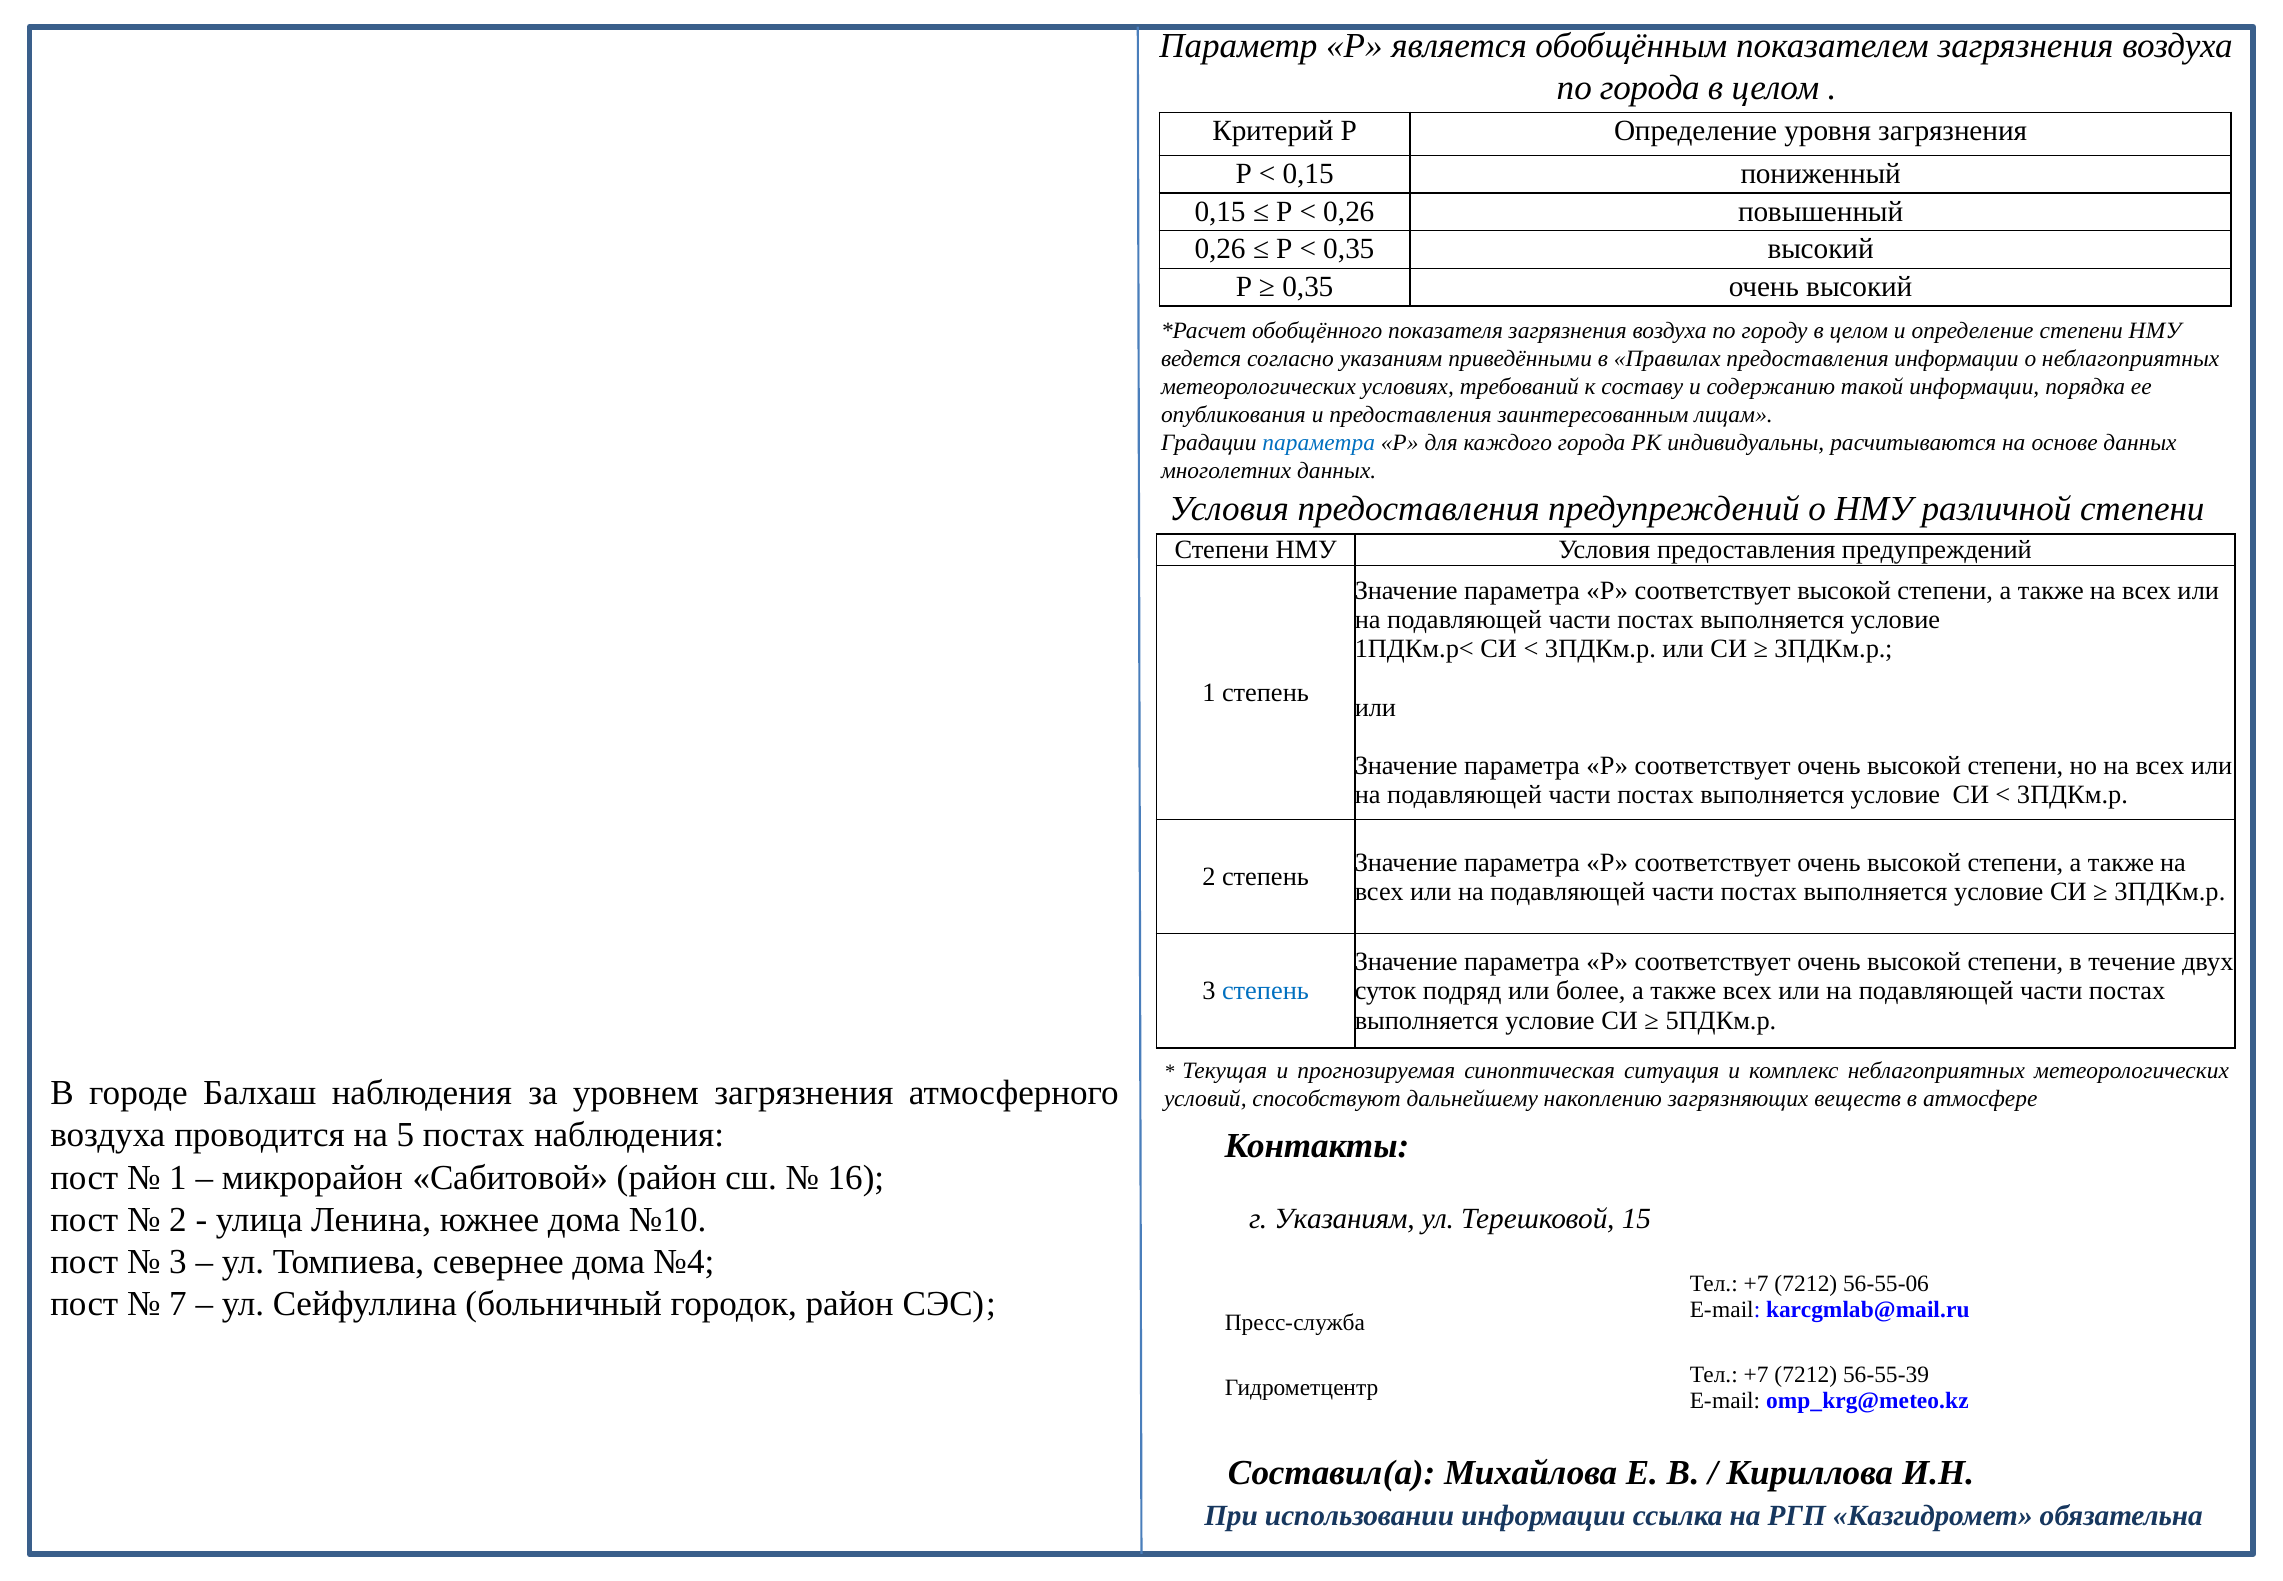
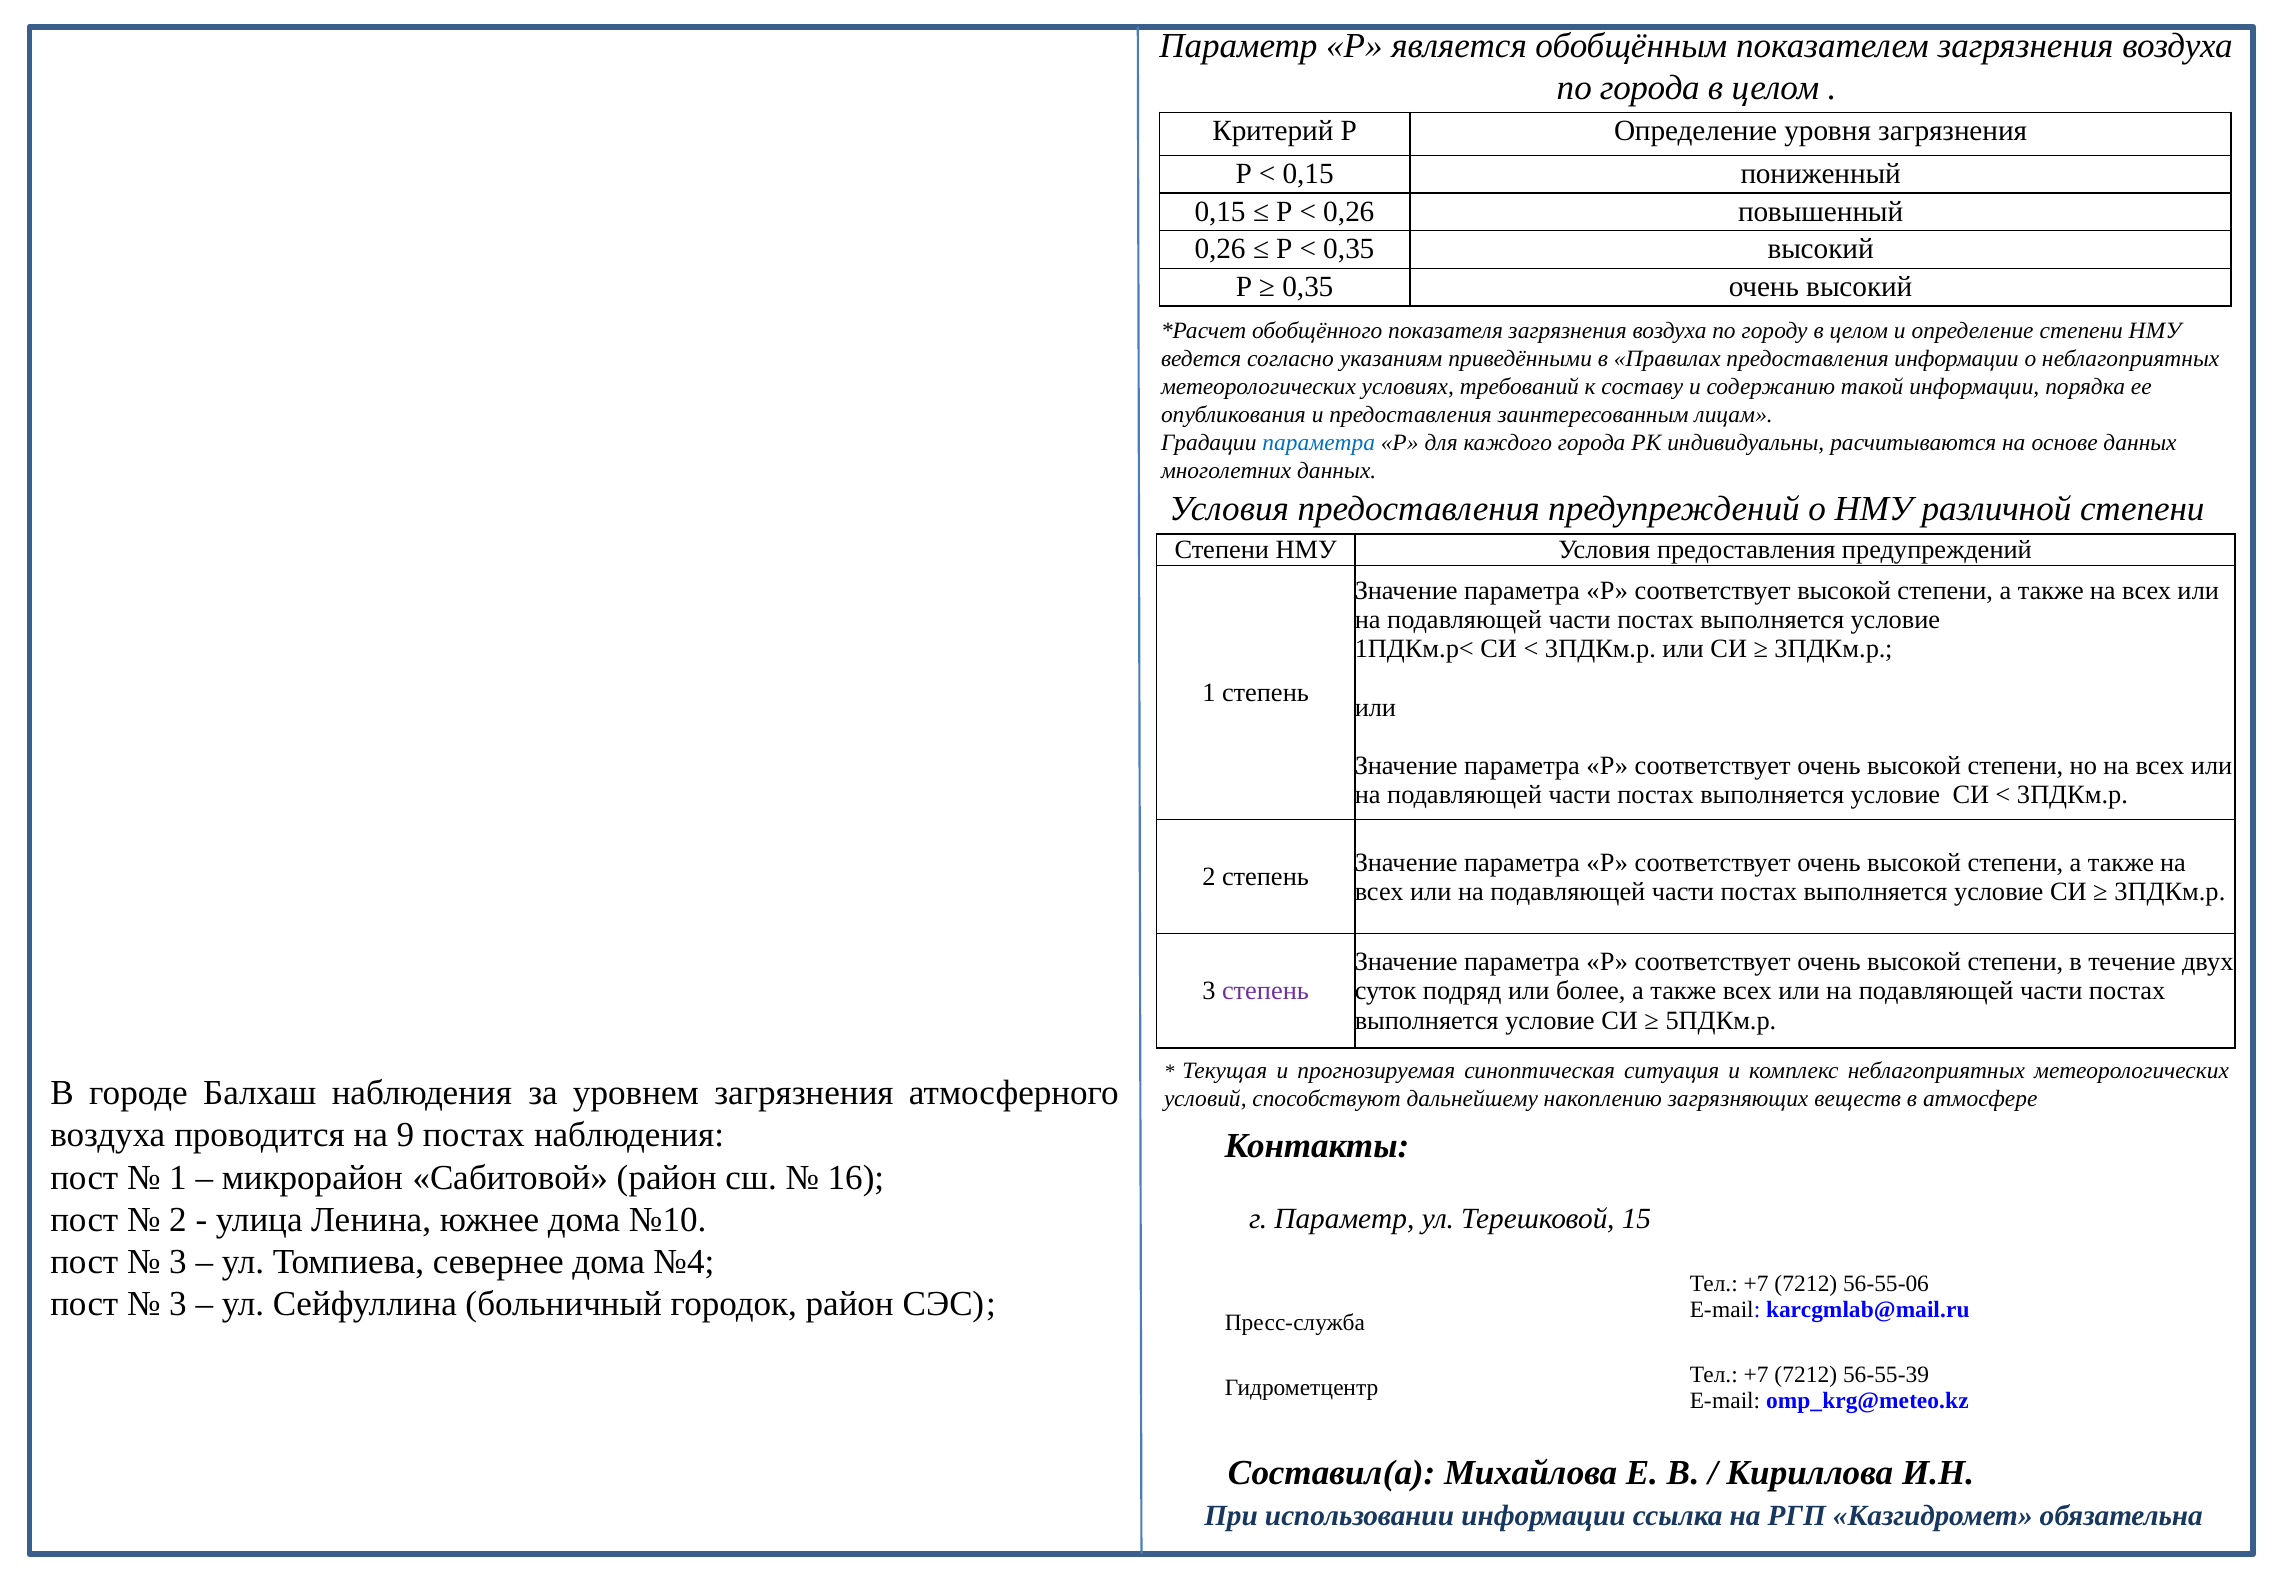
степень at (1265, 991) colour: blue -> purple
5: 5 -> 9
г Указаниям: Указаниям -> Параметр
7 at (178, 1304): 7 -> 3
